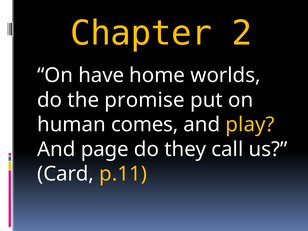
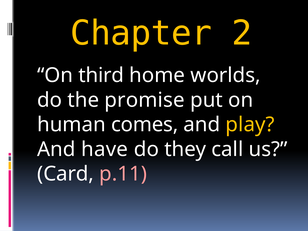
have: have -> third
page: page -> have
p.11 colour: yellow -> pink
